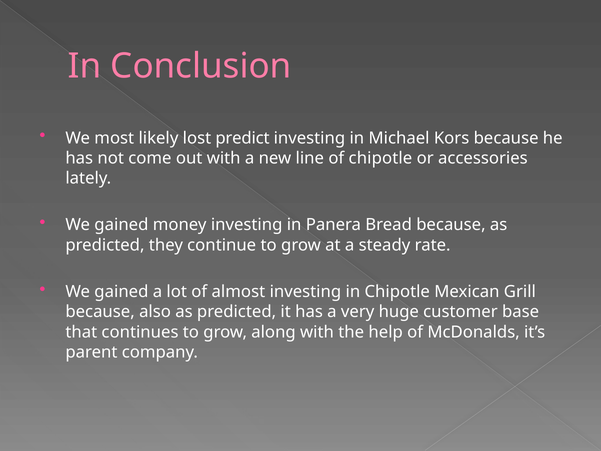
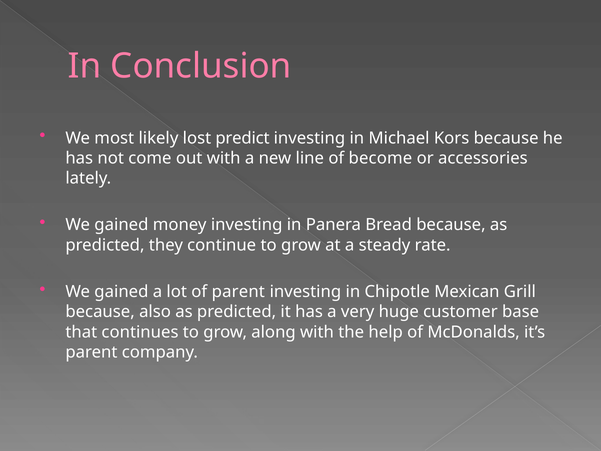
of chipotle: chipotle -> become
of almost: almost -> parent
